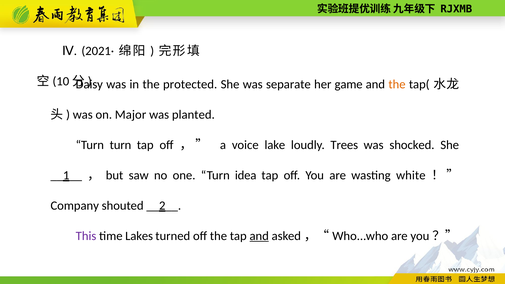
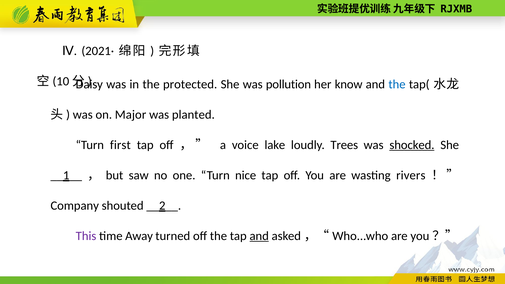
separate: separate -> pollution
game: game -> know
the at (397, 84) colour: orange -> blue
Turn turn: turn -> first
shocked underline: none -> present
idea: idea -> nice
white: white -> rivers
Lakes: Lakes -> Away
